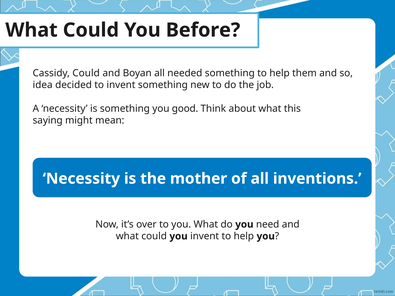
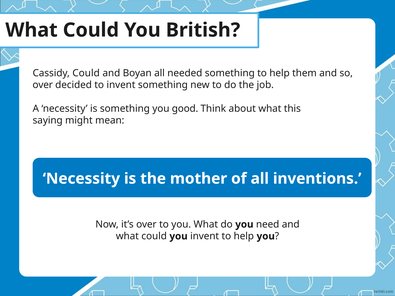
Before: Before -> British
idea at (43, 85): idea -> over
